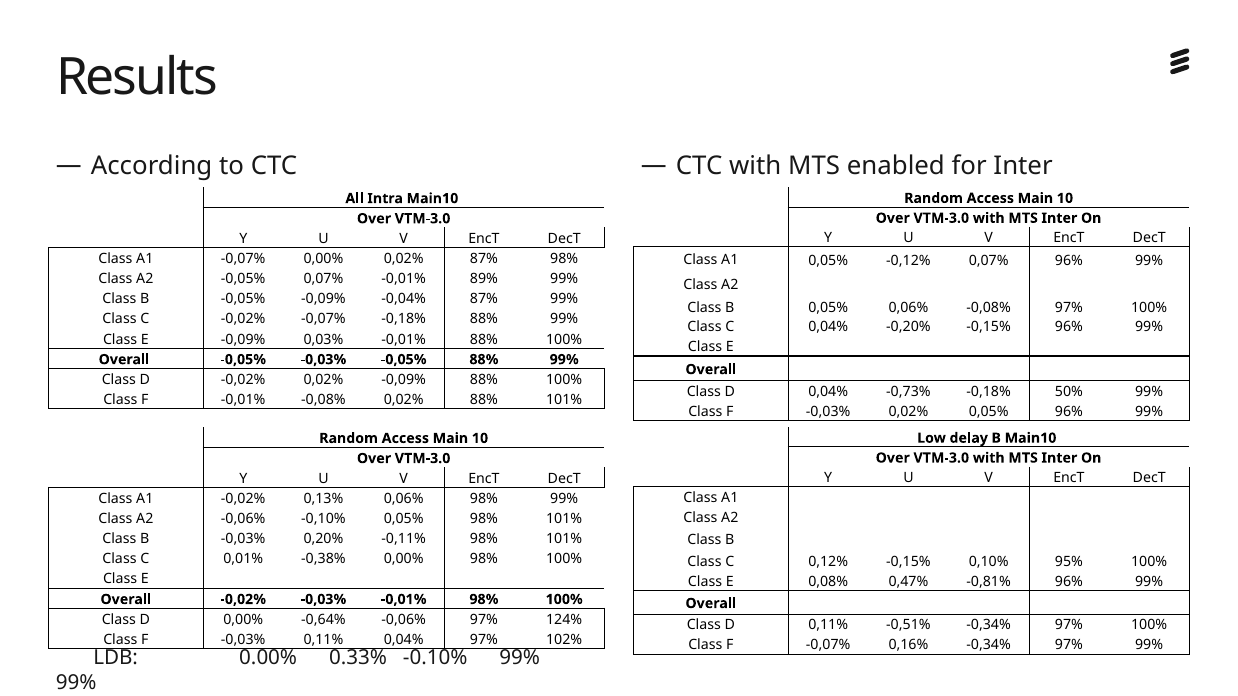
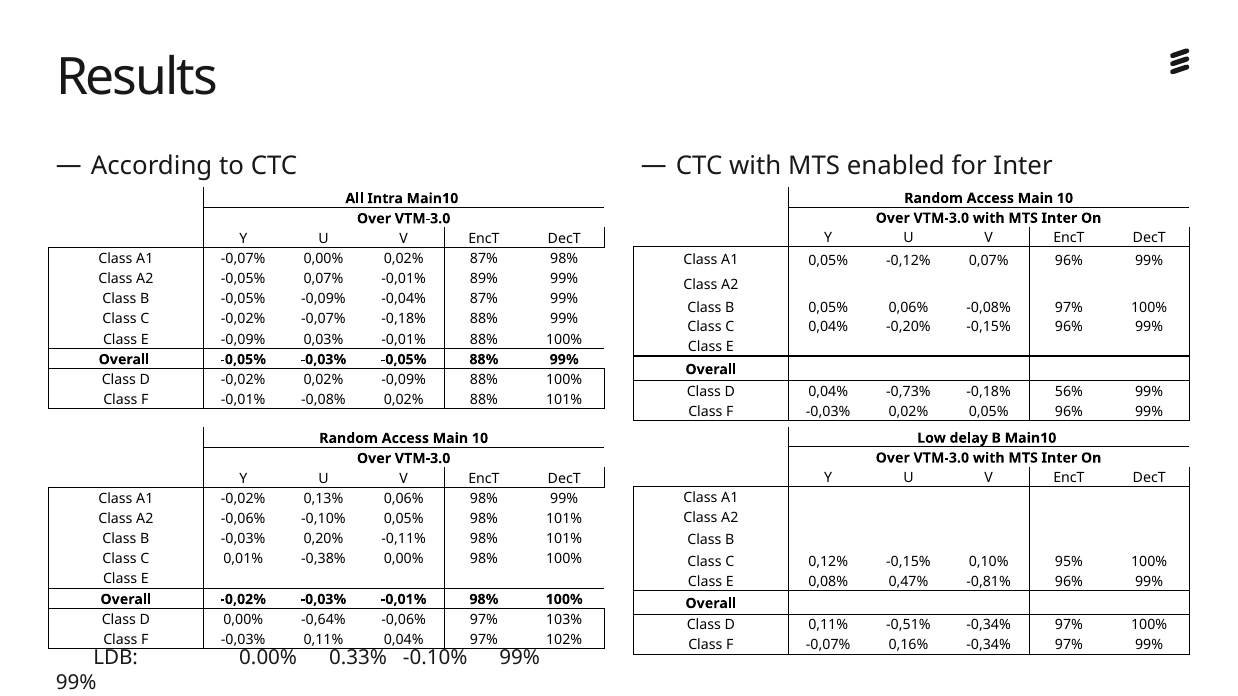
50%: 50% -> 56%
124%: 124% -> 103%
